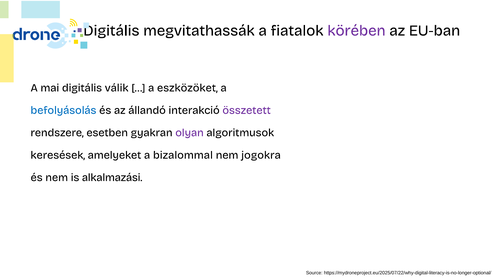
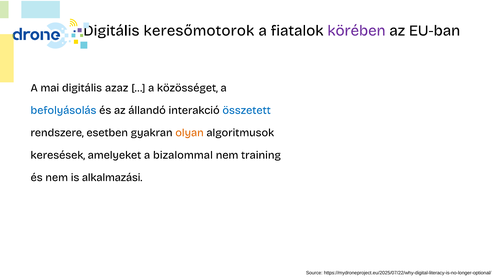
megvitathassák: megvitathassák -> keresőmotorok
válik: válik -> azaz
eszközöket: eszközöket -> közösséget
összetett colour: purple -> blue
olyan colour: purple -> orange
jogokra: jogokra -> training
